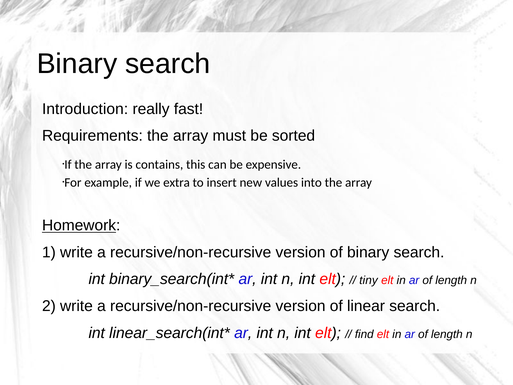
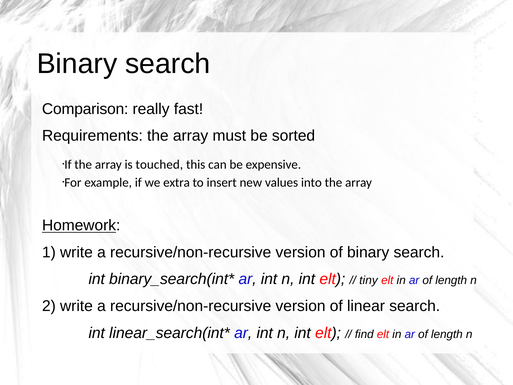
Introduction: Introduction -> Comparison
contains: contains -> touched
